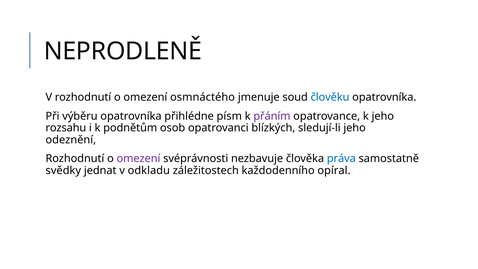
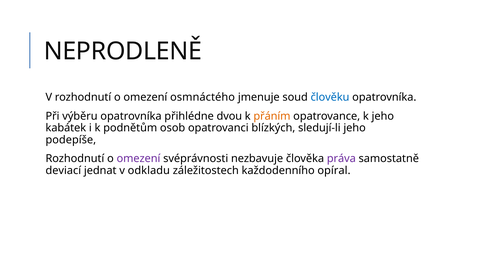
písm: písm -> dvou
přáním colour: purple -> orange
rozsahu: rozsahu -> kabátek
odeznění: odeznění -> podepíše
práva colour: blue -> purple
svědky: svědky -> deviací
